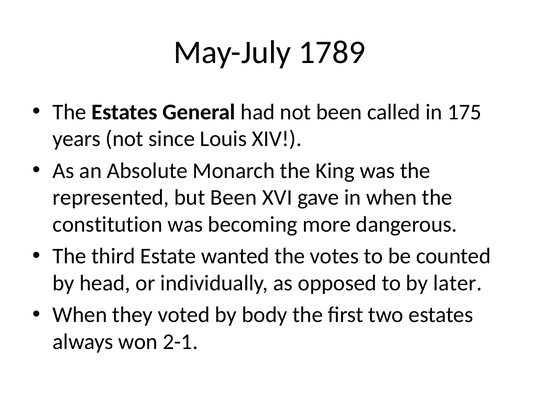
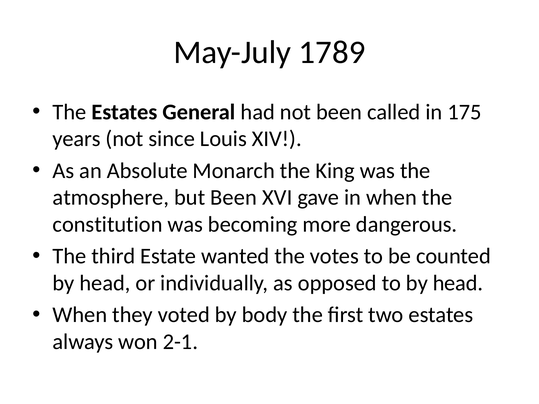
represented: represented -> atmosphere
to by later: later -> head
